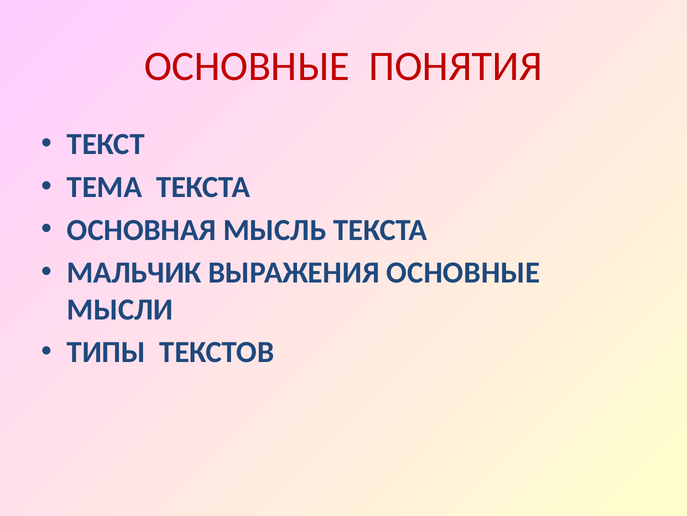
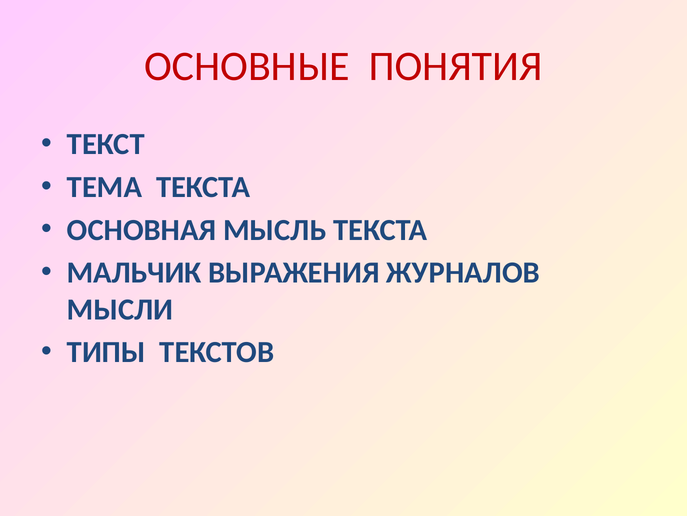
ВЫРАЖЕНИЯ ОСНОВНЫЕ: ОСНОВНЫЕ -> ЖУРНАЛОВ
